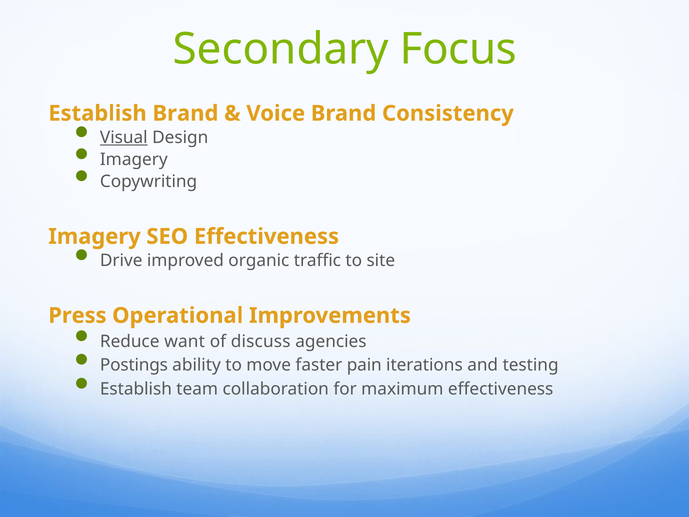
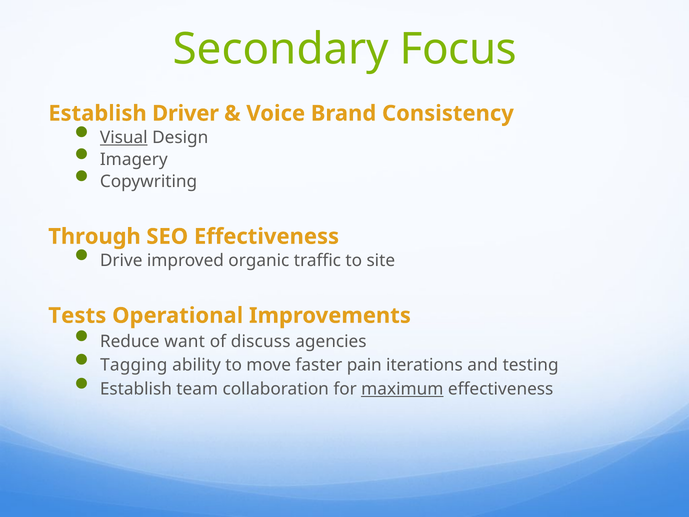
Establish Brand: Brand -> Driver
Imagery at (94, 236): Imagery -> Through
Press: Press -> Tests
Postings: Postings -> Tagging
maximum underline: none -> present
